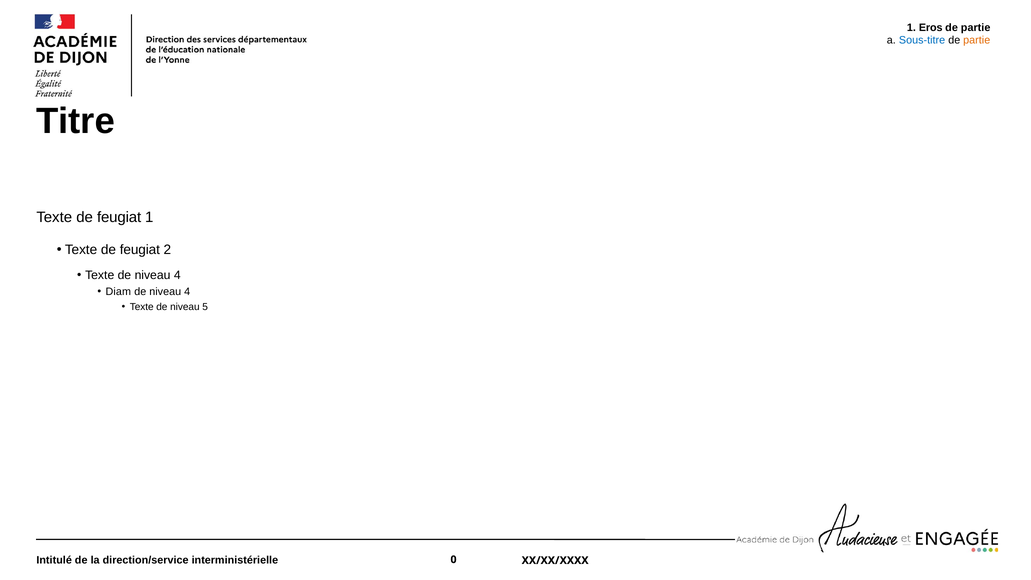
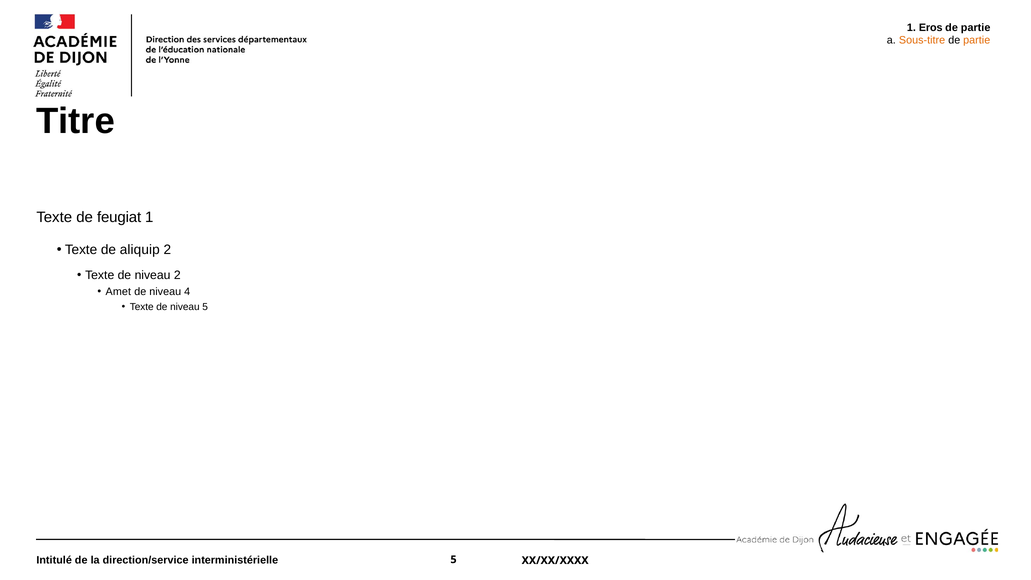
Sous-titre colour: blue -> orange
feugiat at (140, 250): feugiat -> aliquip
Texte de niveau 4: 4 -> 2
Diam: Diam -> Amet
interministérielle 0: 0 -> 5
